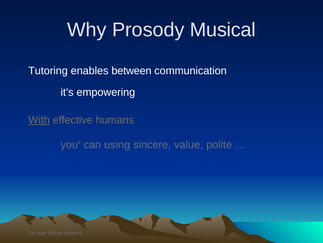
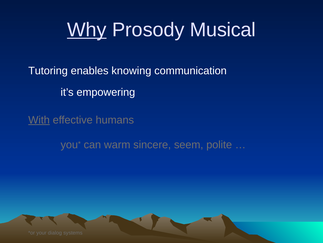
Why underline: none -> present
between: between -> knowing
using: using -> warm
value: value -> seem
